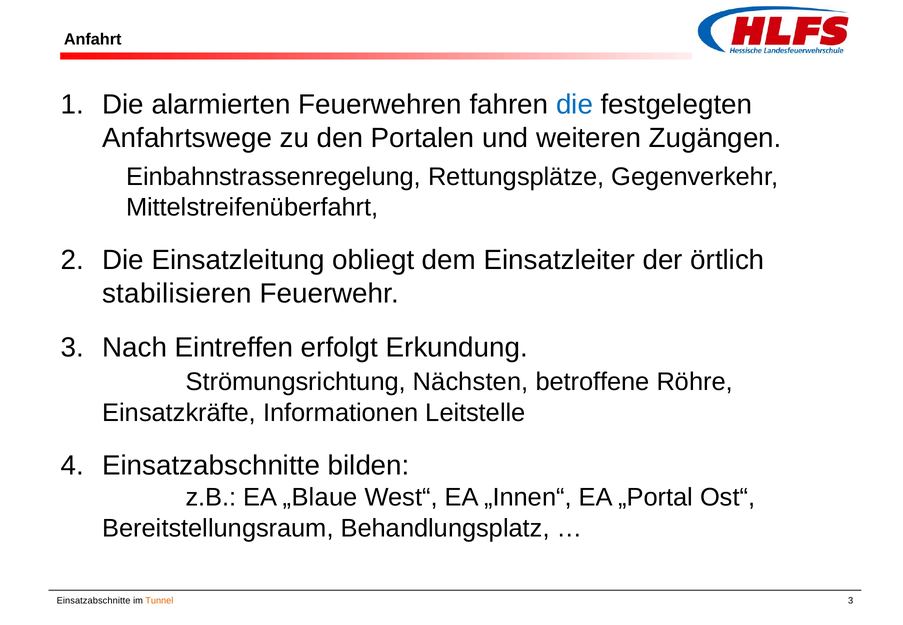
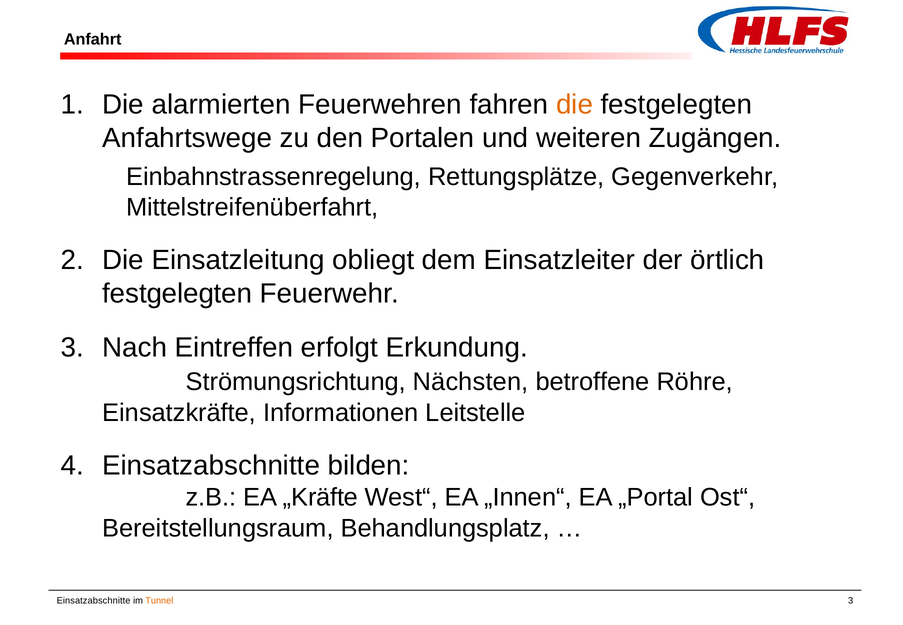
die at (575, 105) colour: blue -> orange
stabilisieren at (177, 294): stabilisieren -> festgelegten
„Blaue: „Blaue -> „Kräfte
